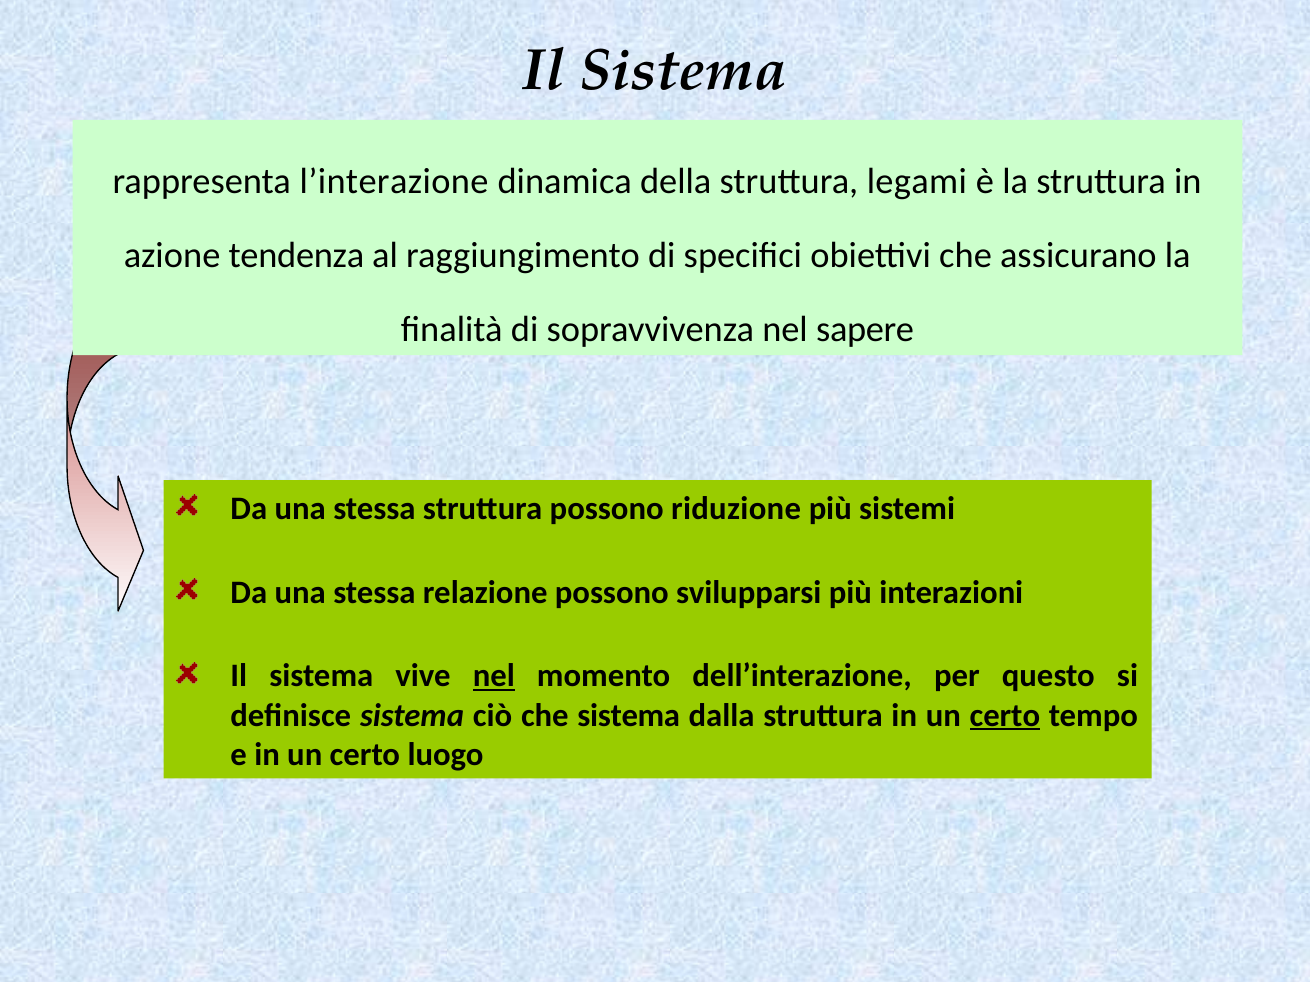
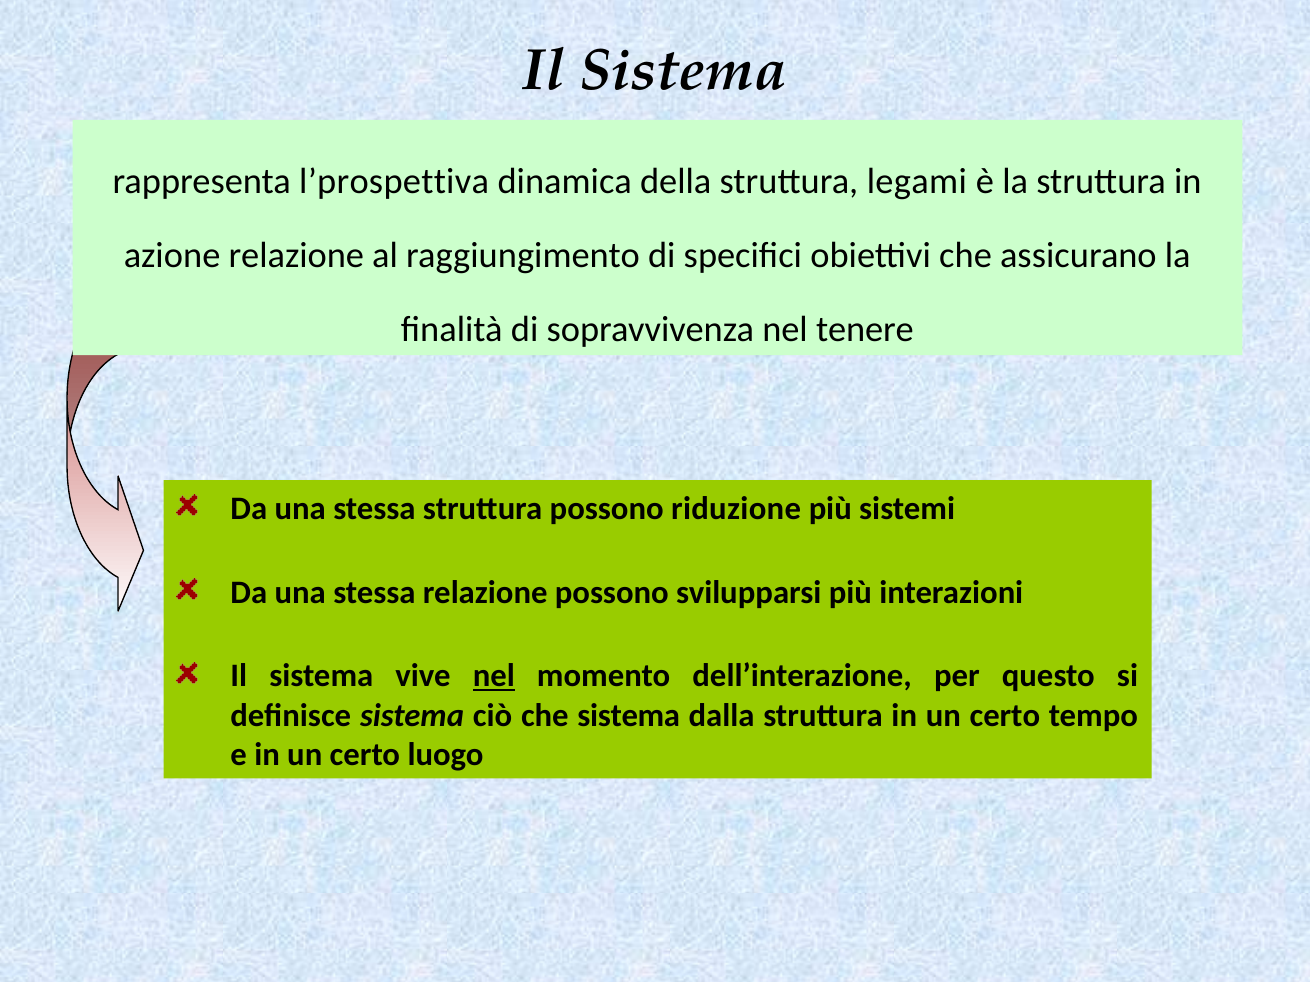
l’interazione: l’interazione -> l’prospettiva
azione tendenza: tendenza -> relazione
sapere: sapere -> tenere
certo at (1005, 716) underline: present -> none
